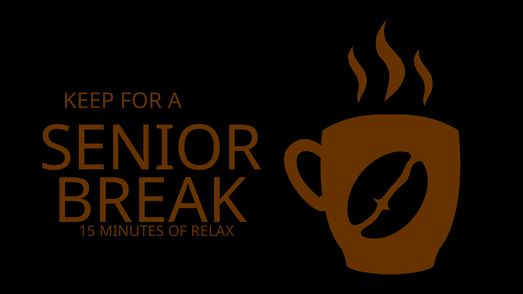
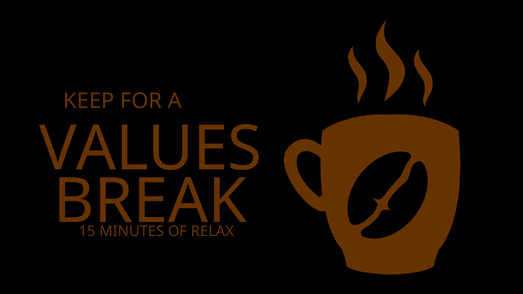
SENIOR: SENIOR -> VALUES
